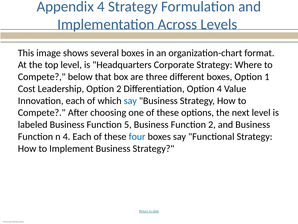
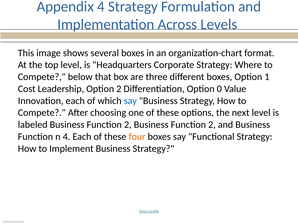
Option 4: 4 -> 0
labeled Business Function 5: 5 -> 2
four colour: blue -> orange
